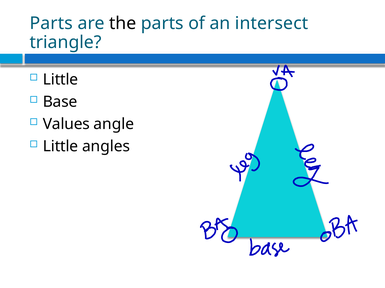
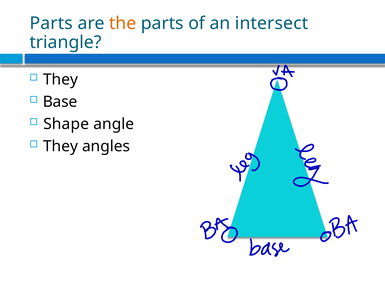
the colour: black -> orange
Little at (61, 80): Little -> They
Values: Values -> Shape
Little at (61, 147): Little -> They
